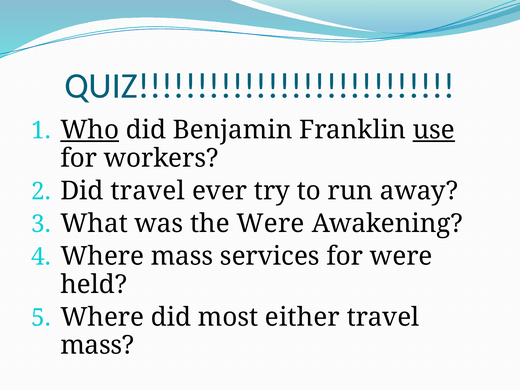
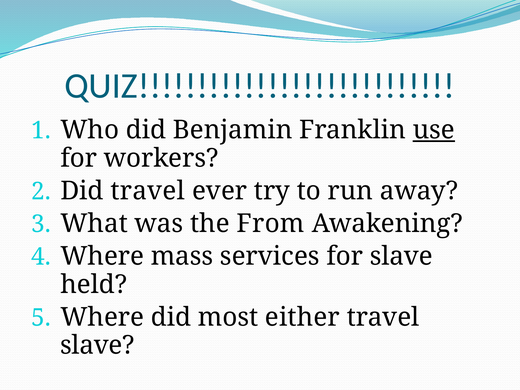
Who underline: present -> none
the Were: Were -> From
for were: were -> slave
mass at (97, 345): mass -> slave
